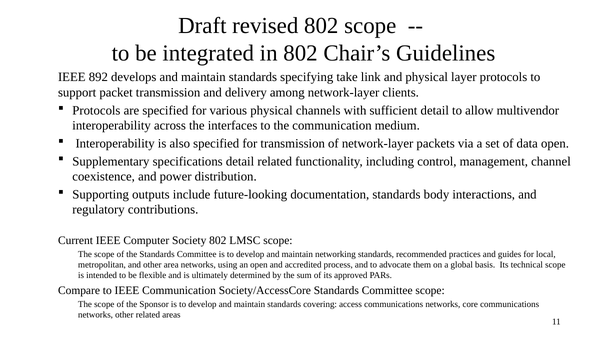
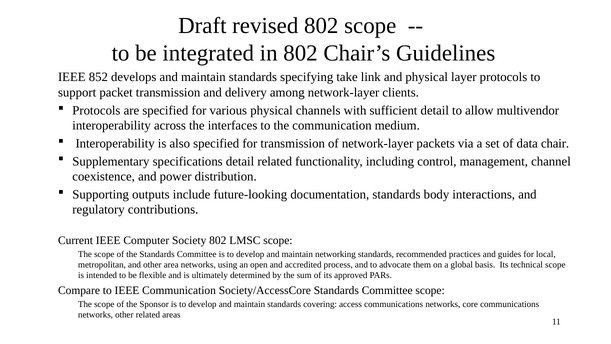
892: 892 -> 852
data open: open -> chair
